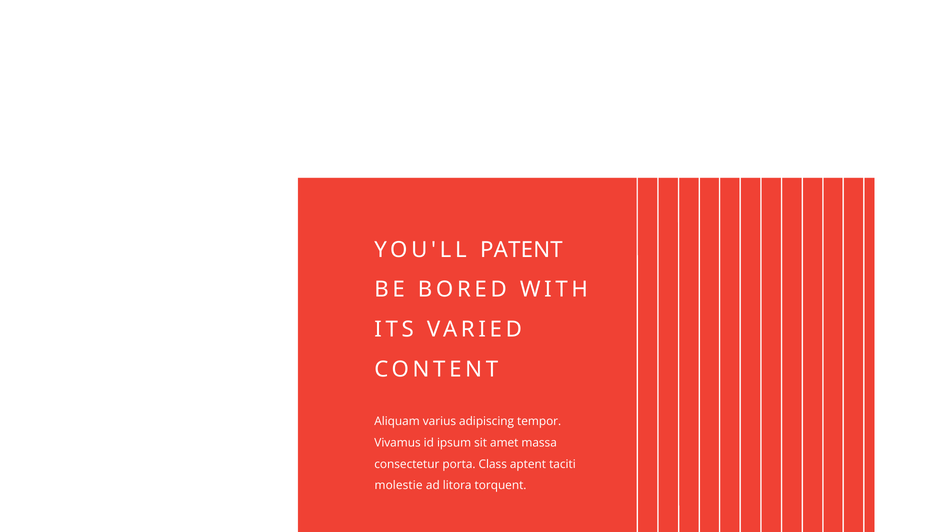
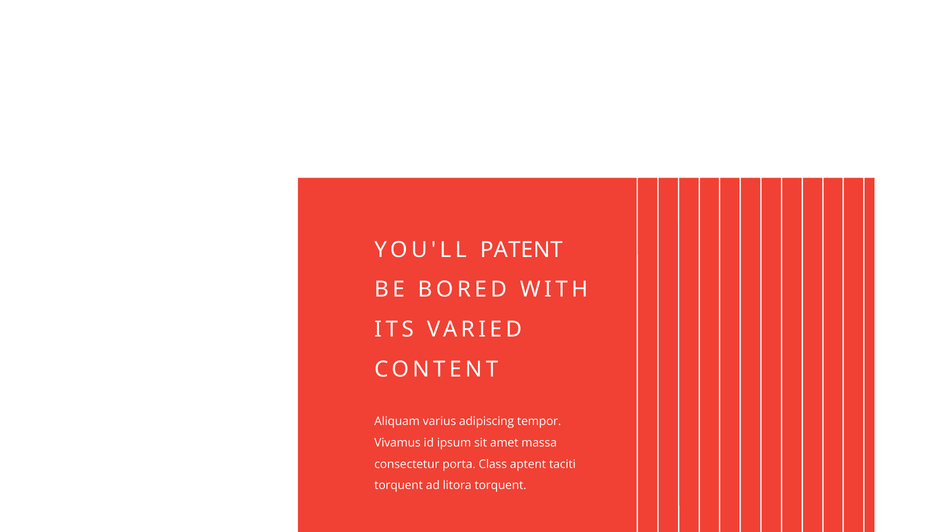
molestie at (399, 486): molestie -> torquent
